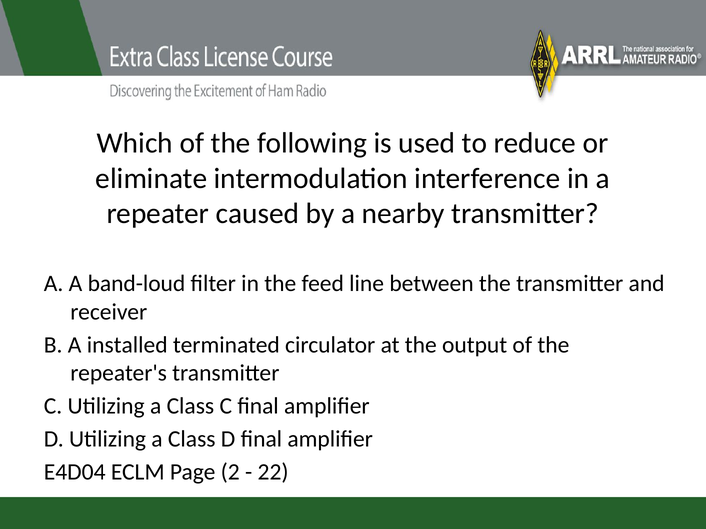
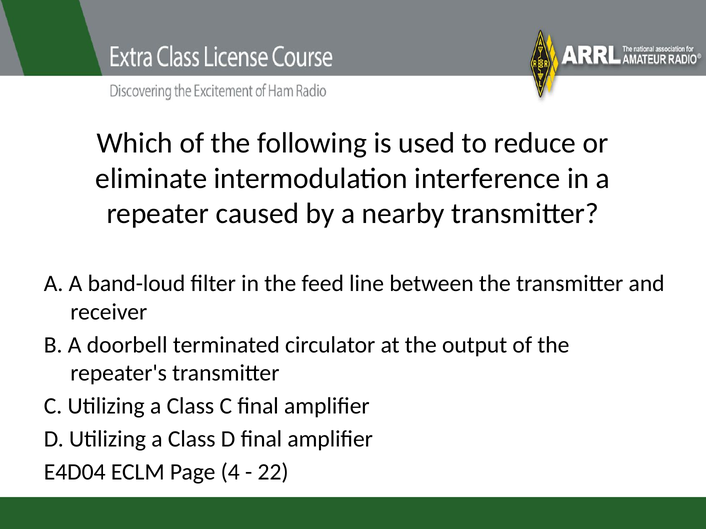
installed: installed -> doorbell
2: 2 -> 4
